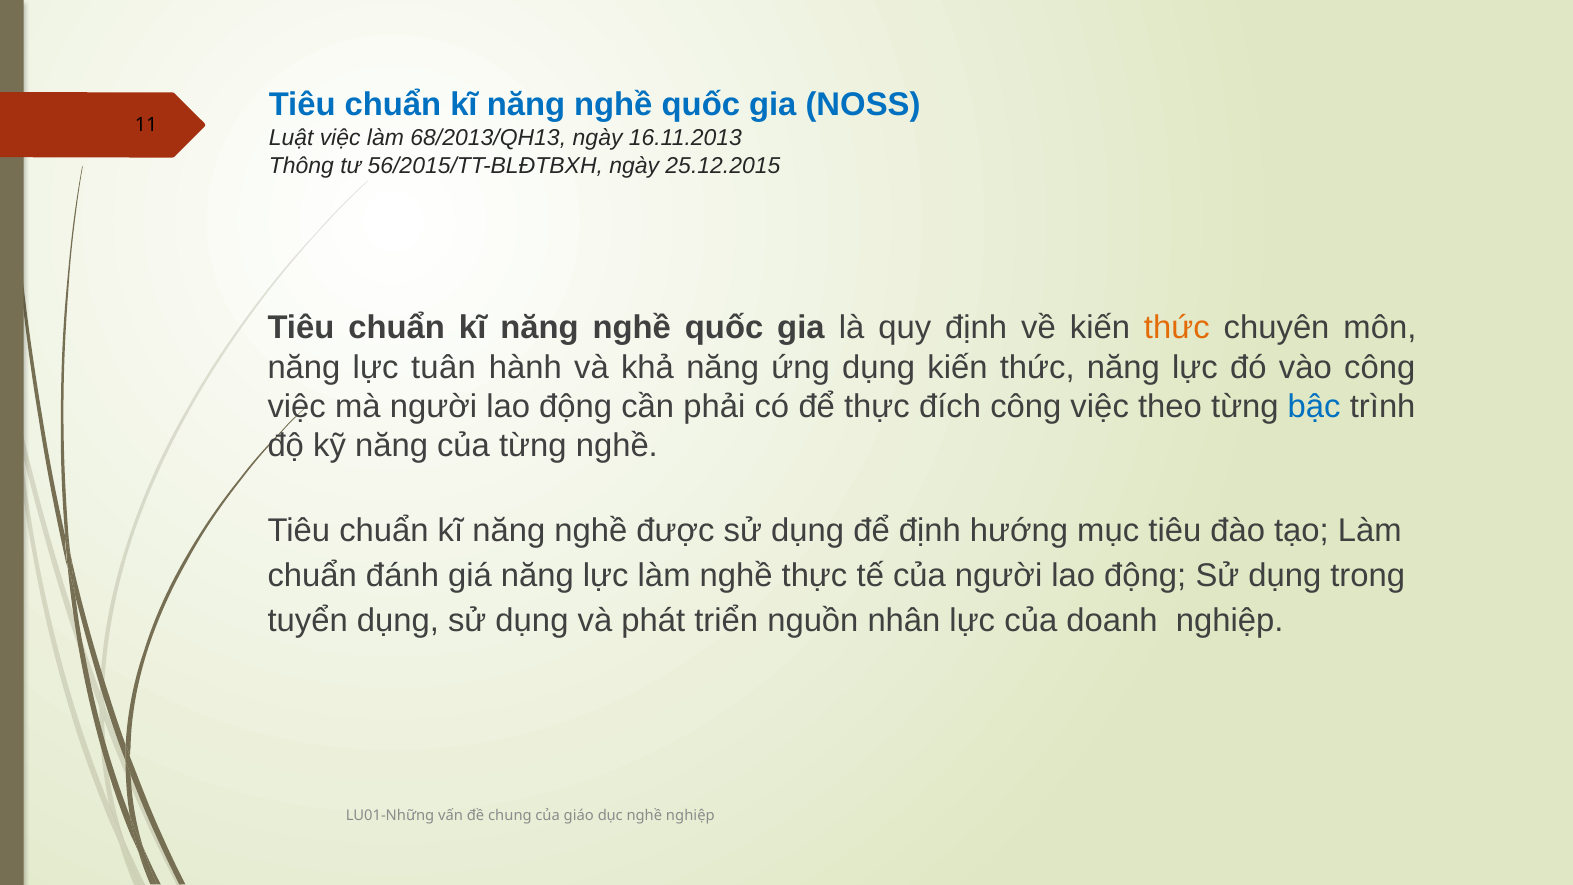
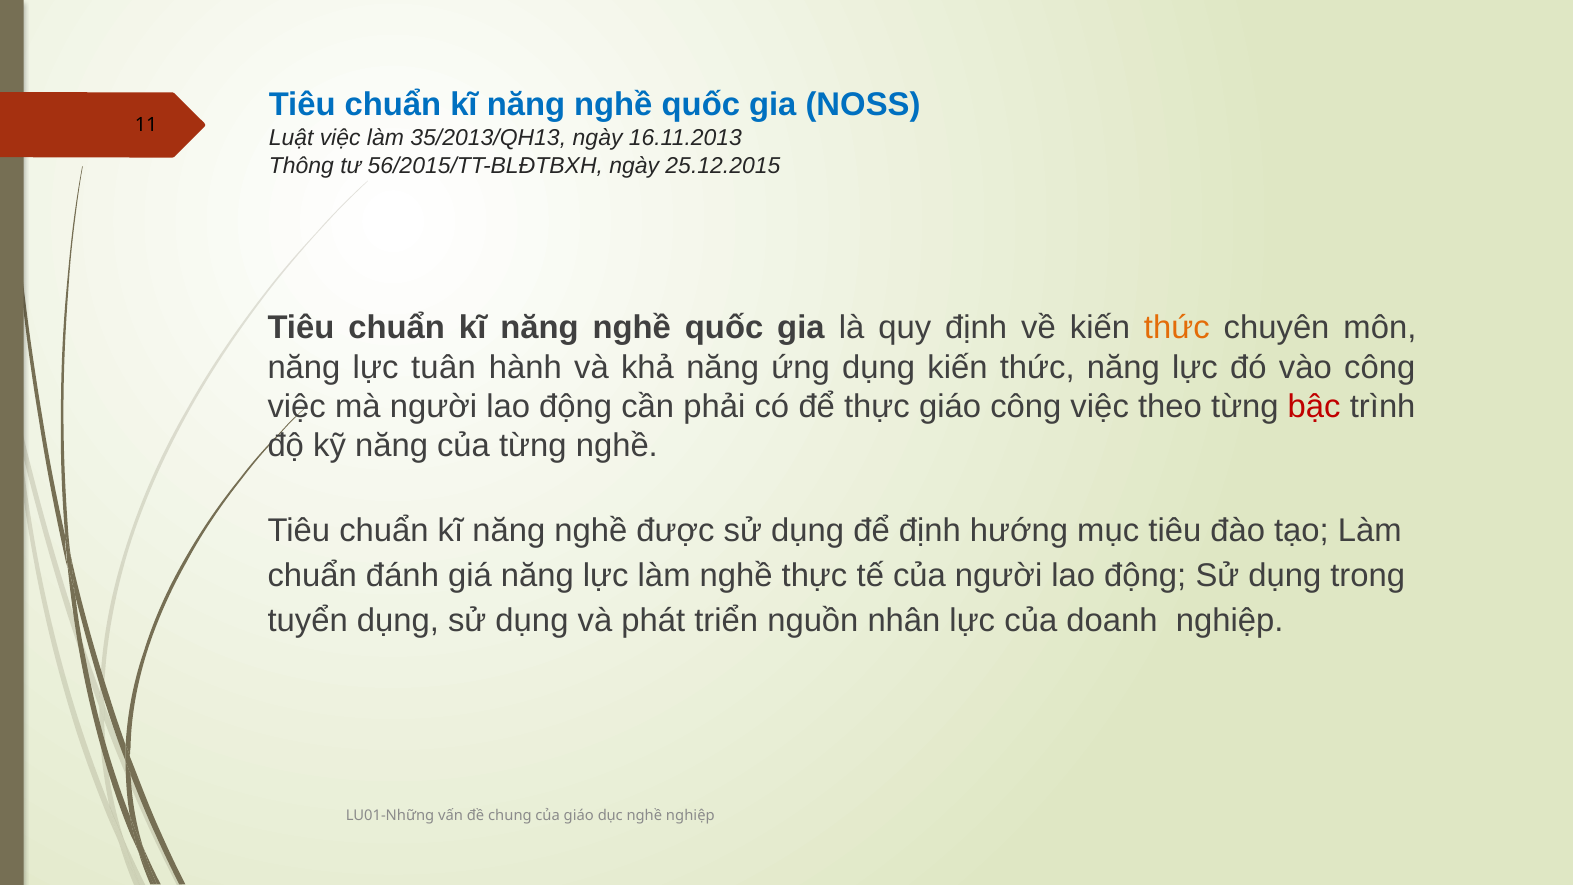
68/2013/QH13: 68/2013/QH13 -> 35/2013/QH13
thực đích: đích -> giáo
bậc colour: blue -> red
